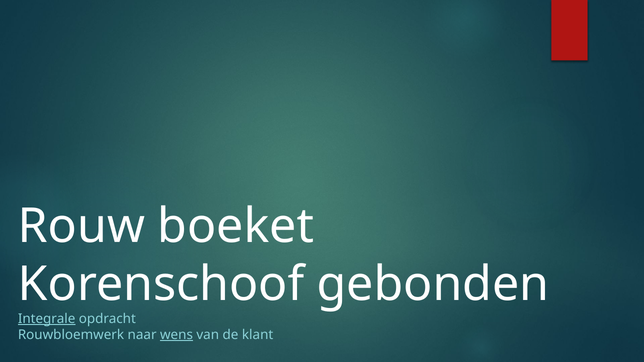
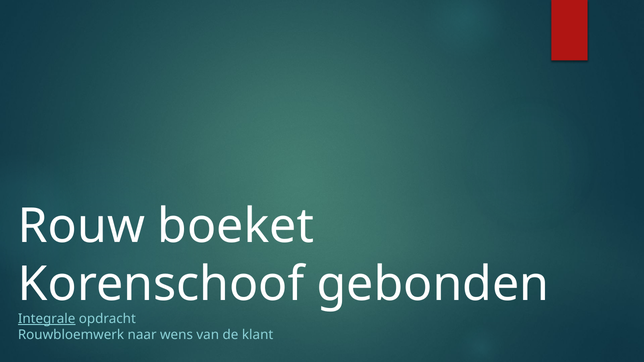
wens underline: present -> none
